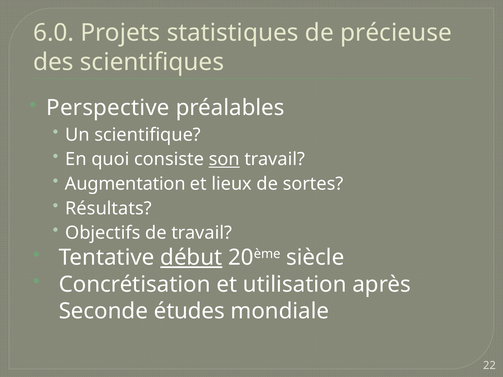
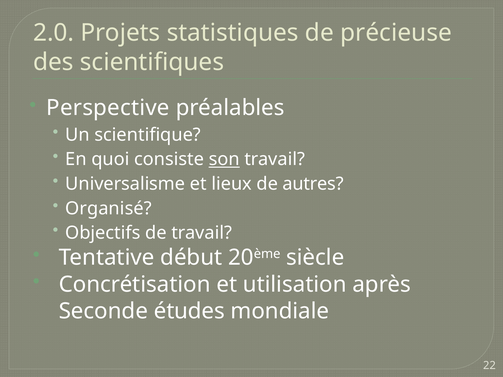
6.0: 6.0 -> 2.0
Augmentation: Augmentation -> Universalisme
sortes: sortes -> autres
Résultats: Résultats -> Organisé
début underline: present -> none
